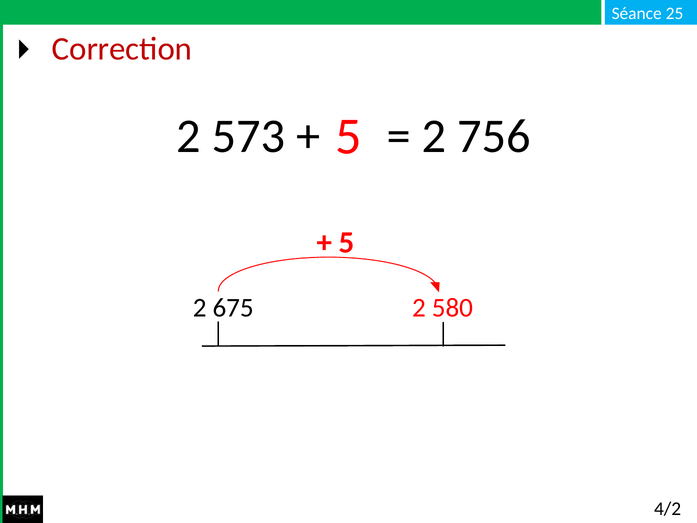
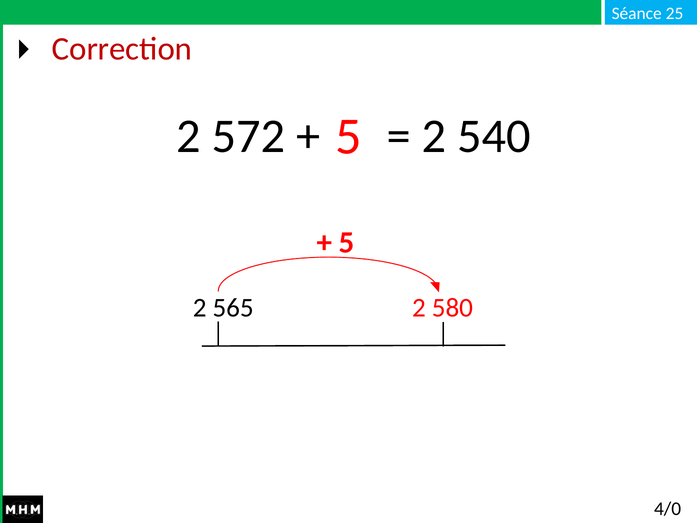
573: 573 -> 572
756: 756 -> 540
675: 675 -> 565
4/2: 4/2 -> 4/0
